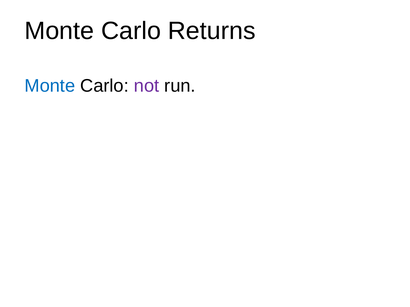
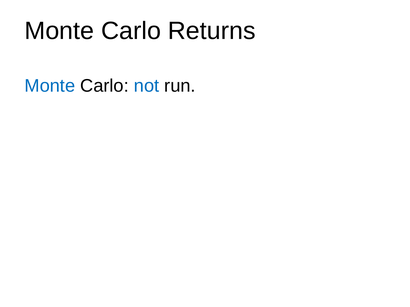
not colour: purple -> blue
